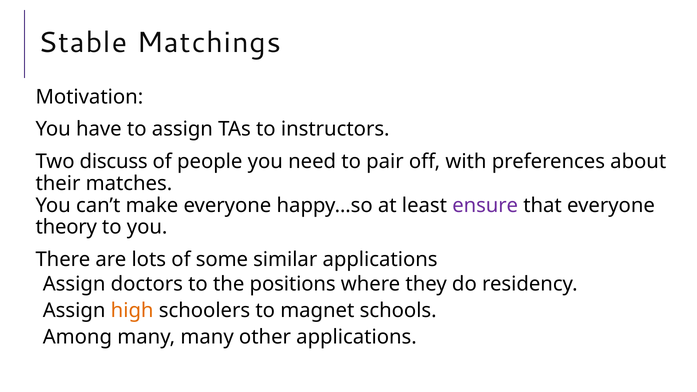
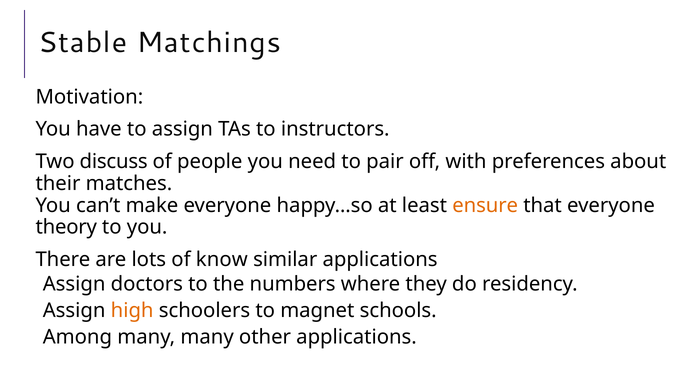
ensure colour: purple -> orange
some: some -> know
positions: positions -> numbers
